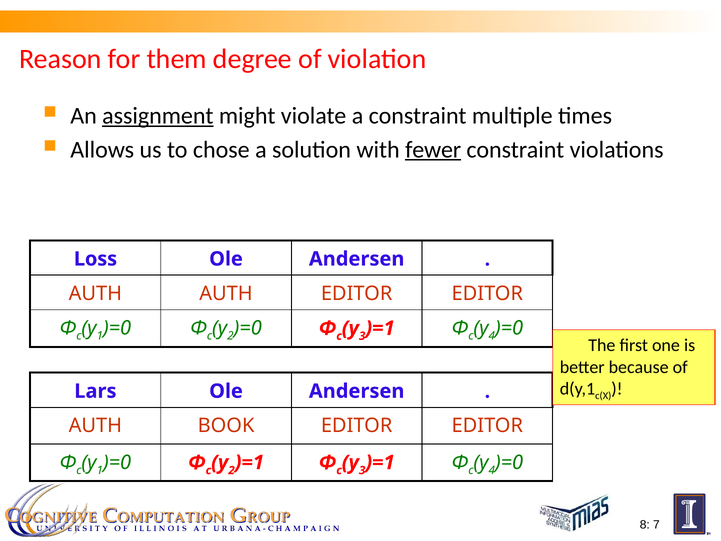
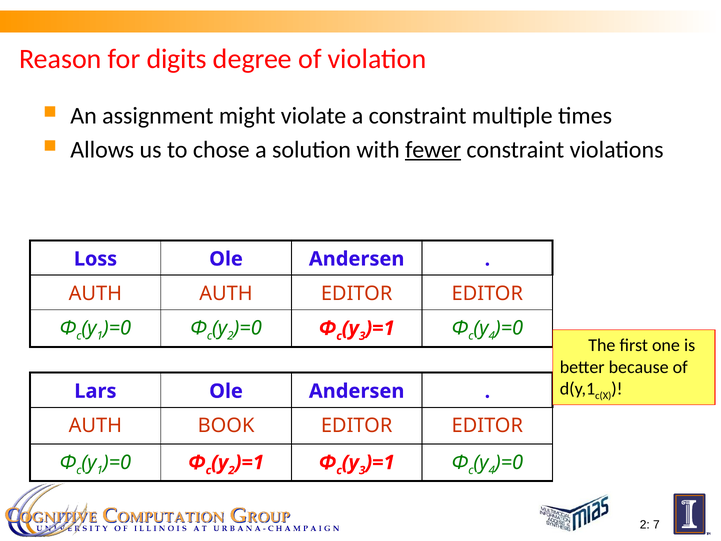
them: them -> digits
assignment underline: present -> none
8 at (645, 525): 8 -> 2
